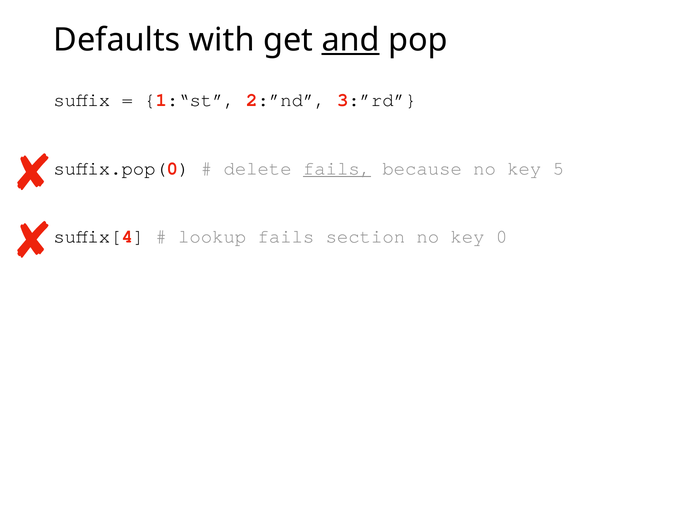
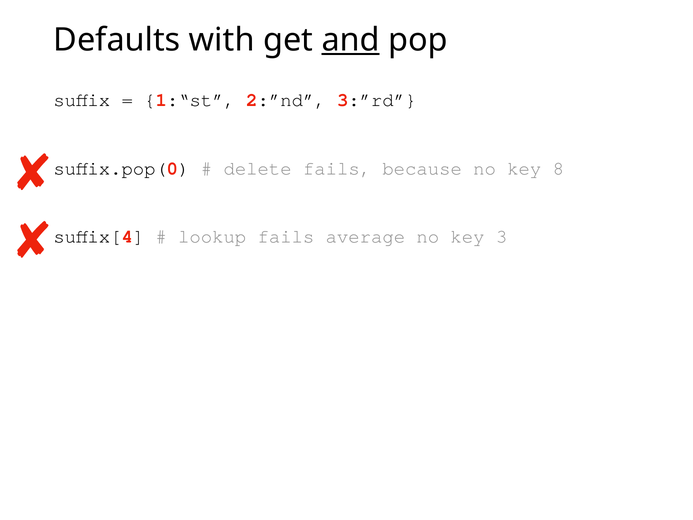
fails at (337, 168) underline: present -> none
5: 5 -> 8
section: section -> average
0: 0 -> 3
